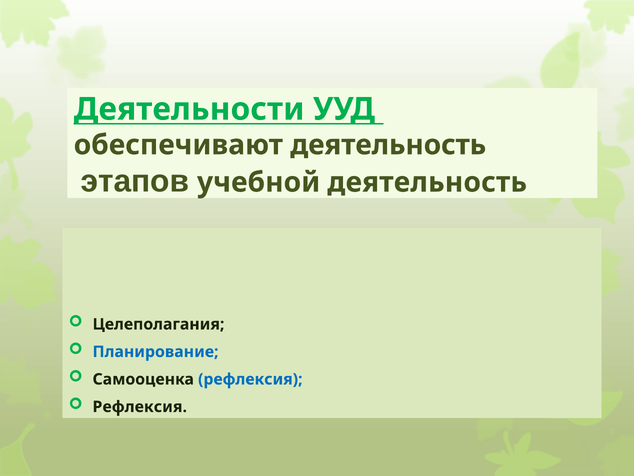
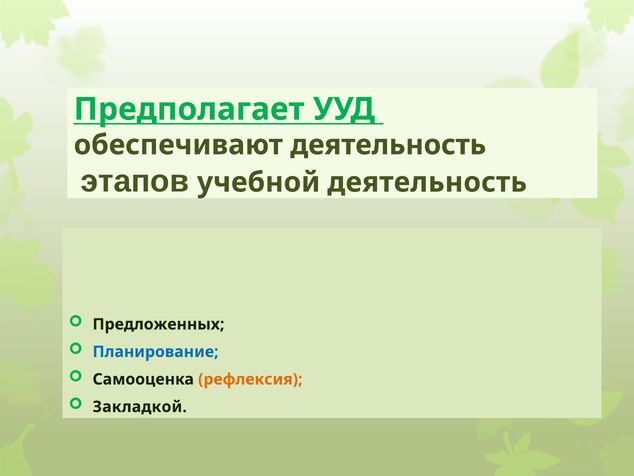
Деятельности: Деятельности -> Предполагает
Целеполагания: Целеполагания -> Предложенных
рефлексия at (250, 379) colour: blue -> orange
Рефлексия at (140, 406): Рефлексия -> Закладкой
